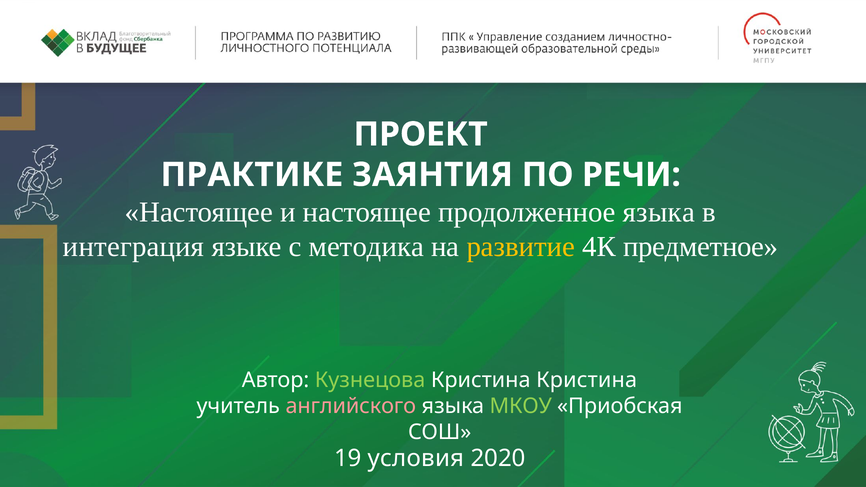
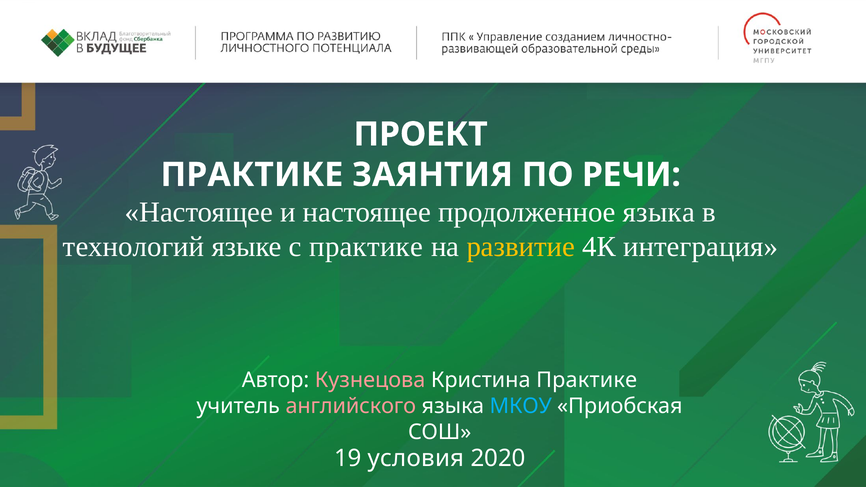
интеграция: интеграция -> технологий
с методика: методика -> практике
предметное: предметное -> интеграция
Кузнецова colour: light green -> pink
Кристина Кристина: Кристина -> Практике
МКОУ colour: light green -> light blue
